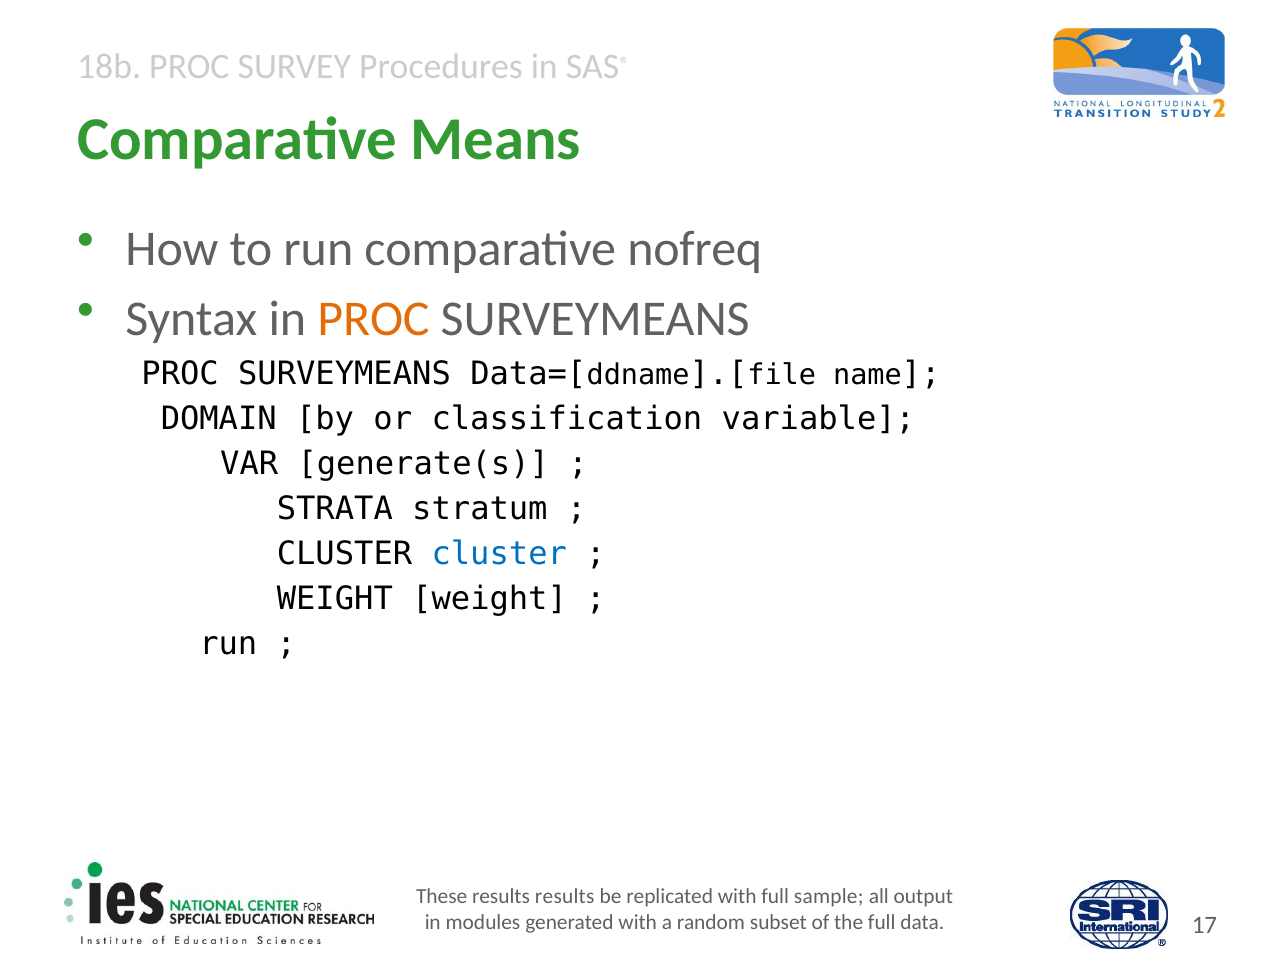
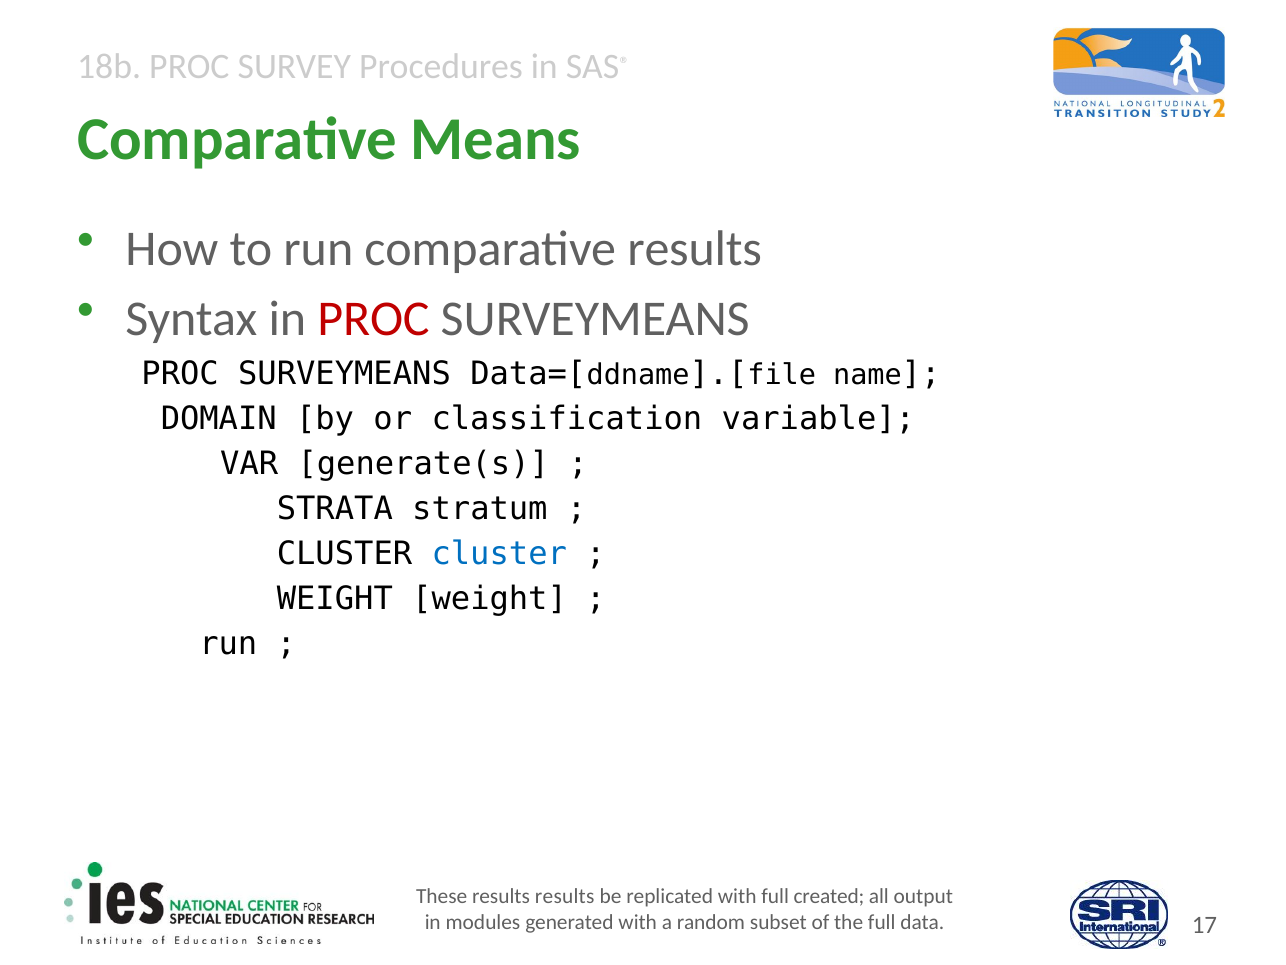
comparative nofreq: nofreq -> results
PROC at (374, 319) colour: orange -> red
sample: sample -> created
